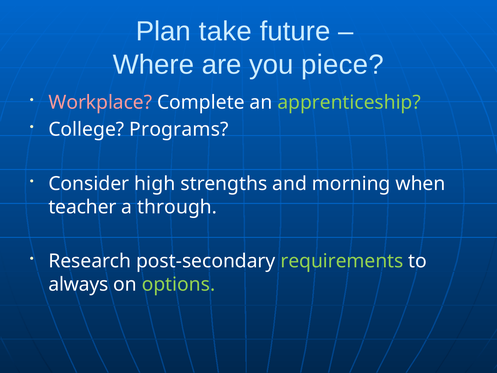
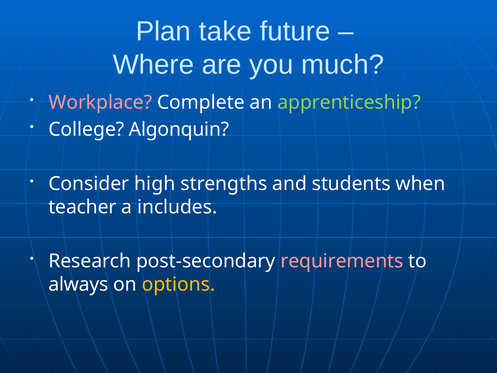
piece: piece -> much
Programs: Programs -> Algonquin
morning: morning -> students
through: through -> includes
requirements colour: light green -> pink
options colour: light green -> yellow
